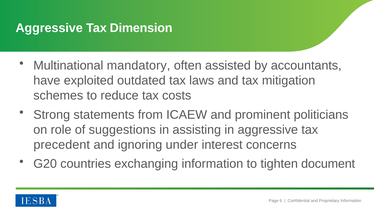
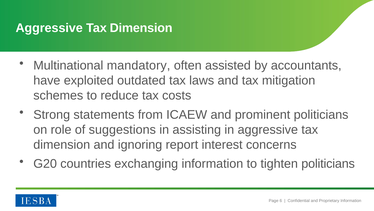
precedent at (62, 144): precedent -> dimension
under: under -> report
tighten document: document -> politicians
